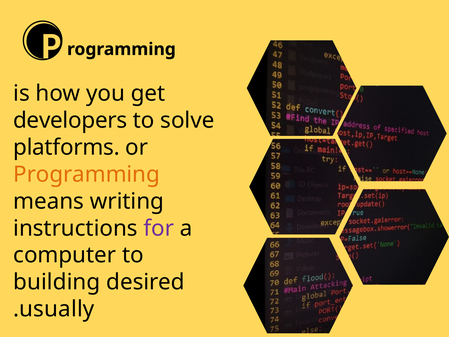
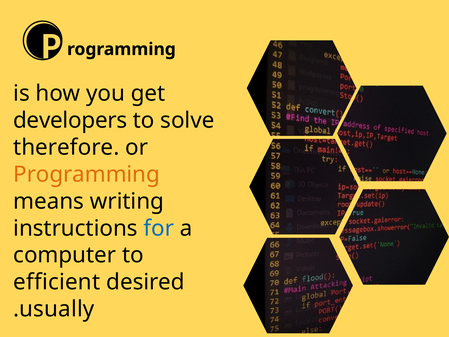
platforms: platforms -> therefore
for colour: purple -> blue
building: building -> efficient
